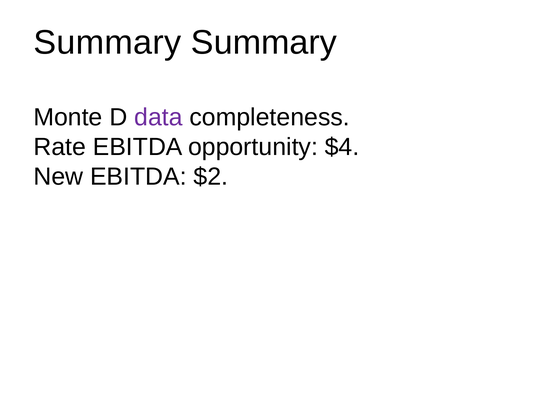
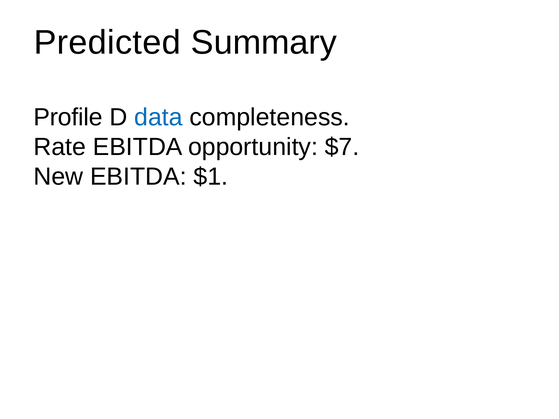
Summary at (107, 42): Summary -> Predicted
Monte: Monte -> Profile
data colour: purple -> blue
$4: $4 -> $7
$2: $2 -> $1
